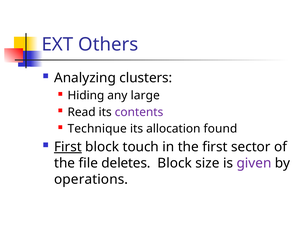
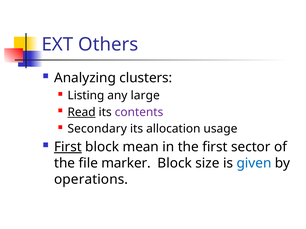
Hiding: Hiding -> Listing
Read underline: none -> present
Technique: Technique -> Secondary
found: found -> usage
touch: touch -> mean
deletes: deletes -> marker
given colour: purple -> blue
